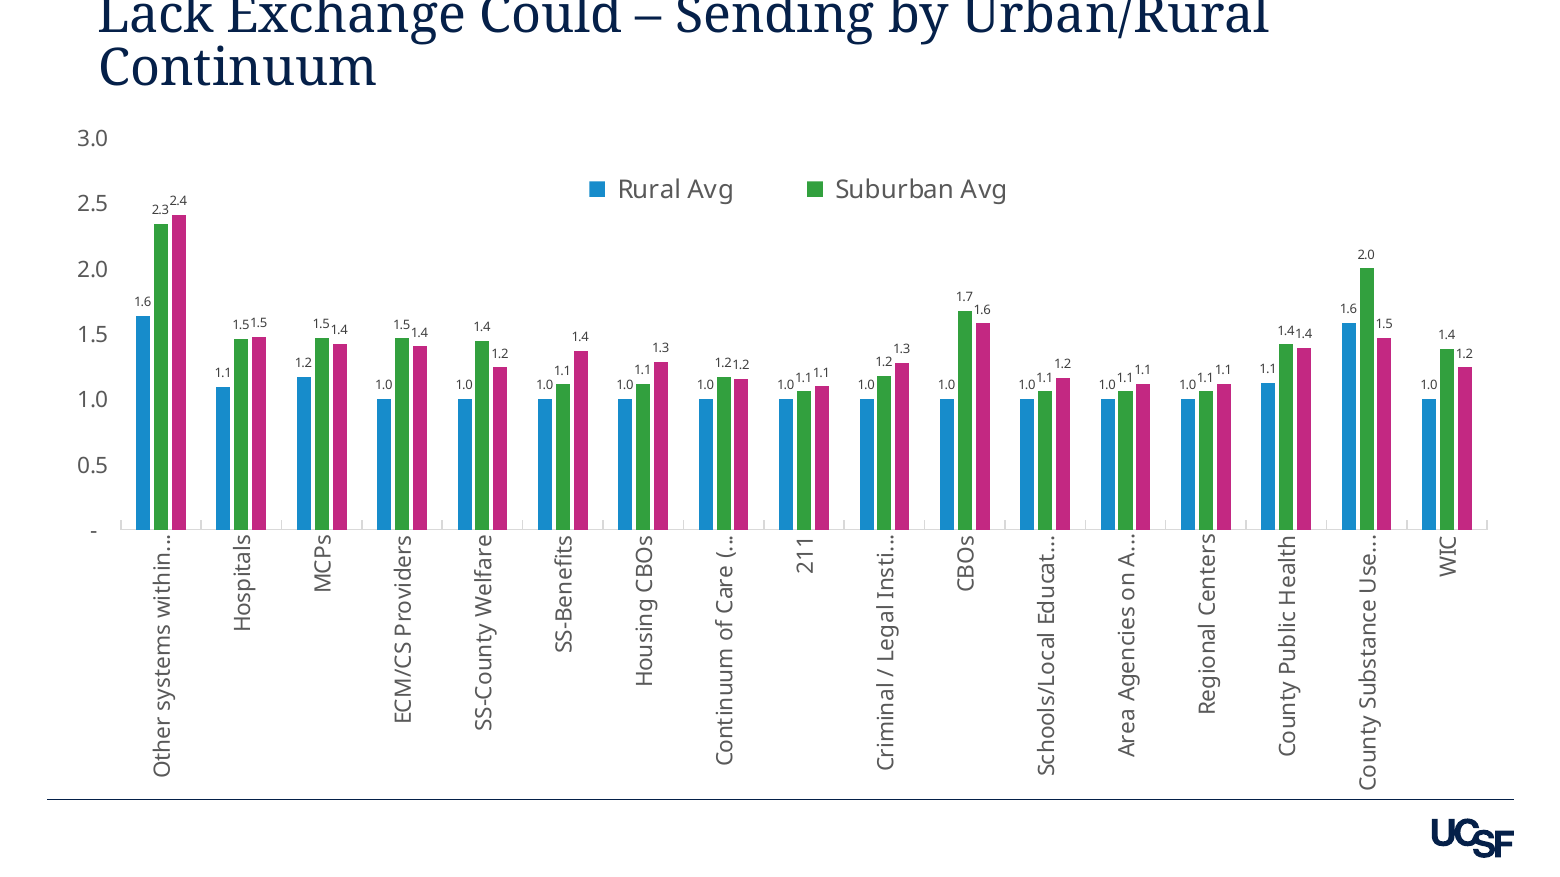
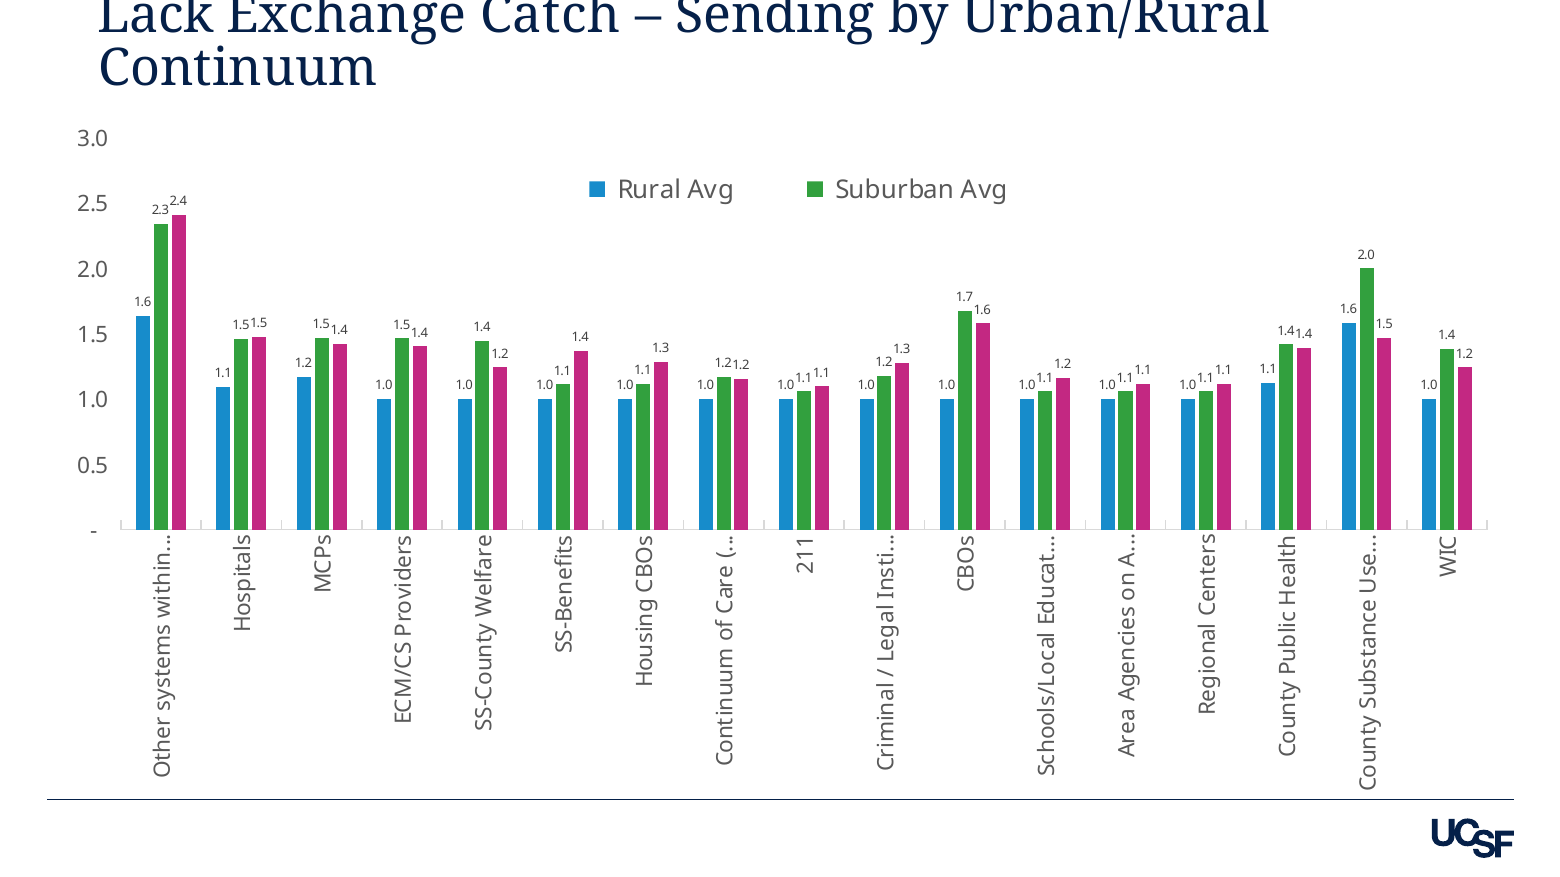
Could: Could -> Catch
